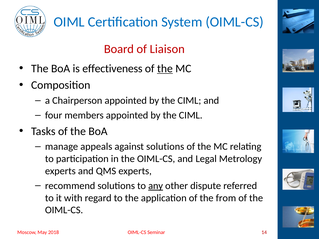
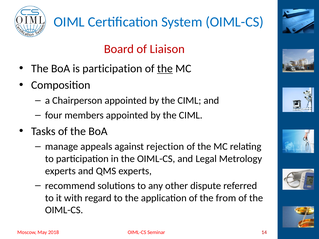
is effectiveness: effectiveness -> participation
against solutions: solutions -> rejection
any underline: present -> none
